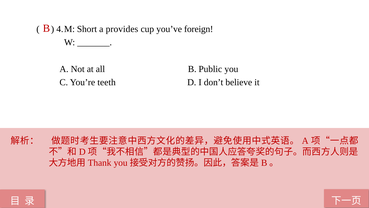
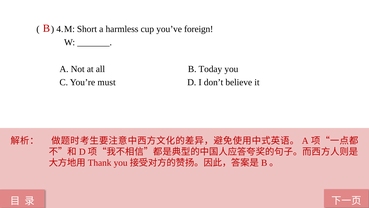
provides: provides -> harmless
Public: Public -> Today
teeth: teeth -> must
